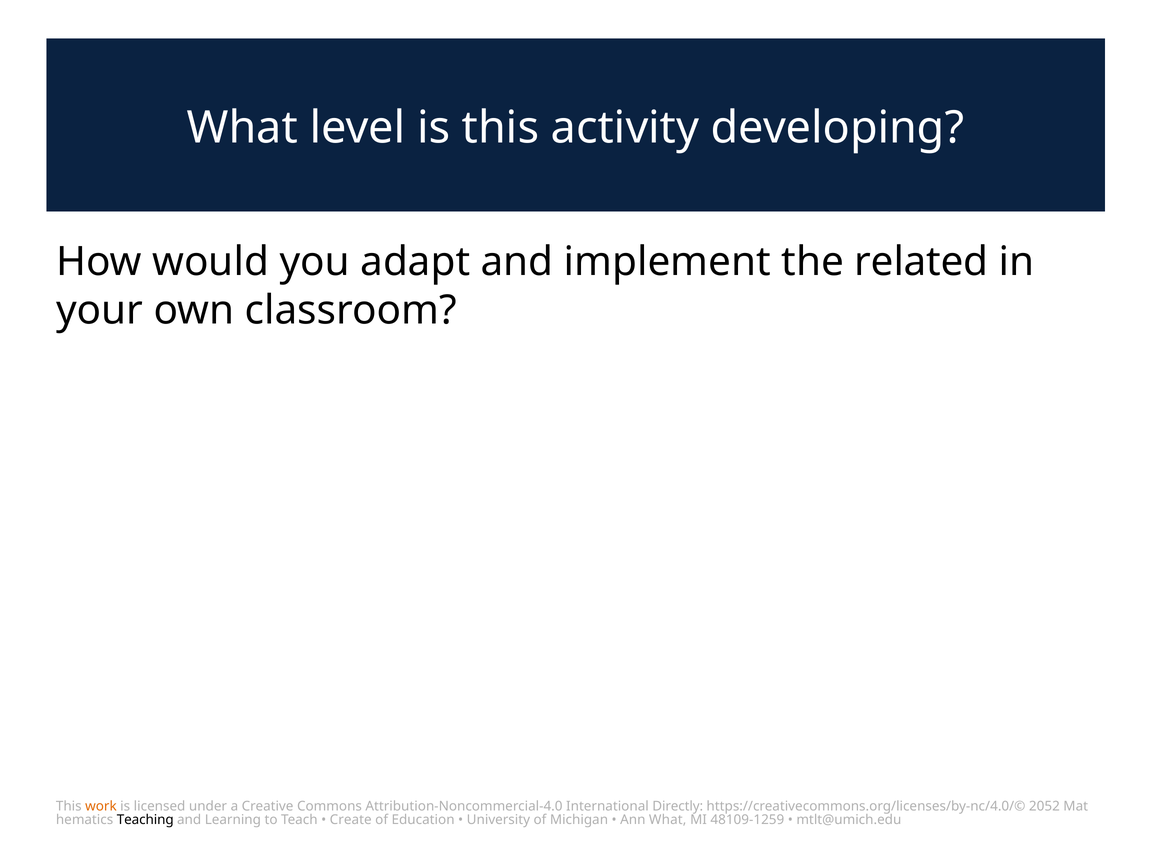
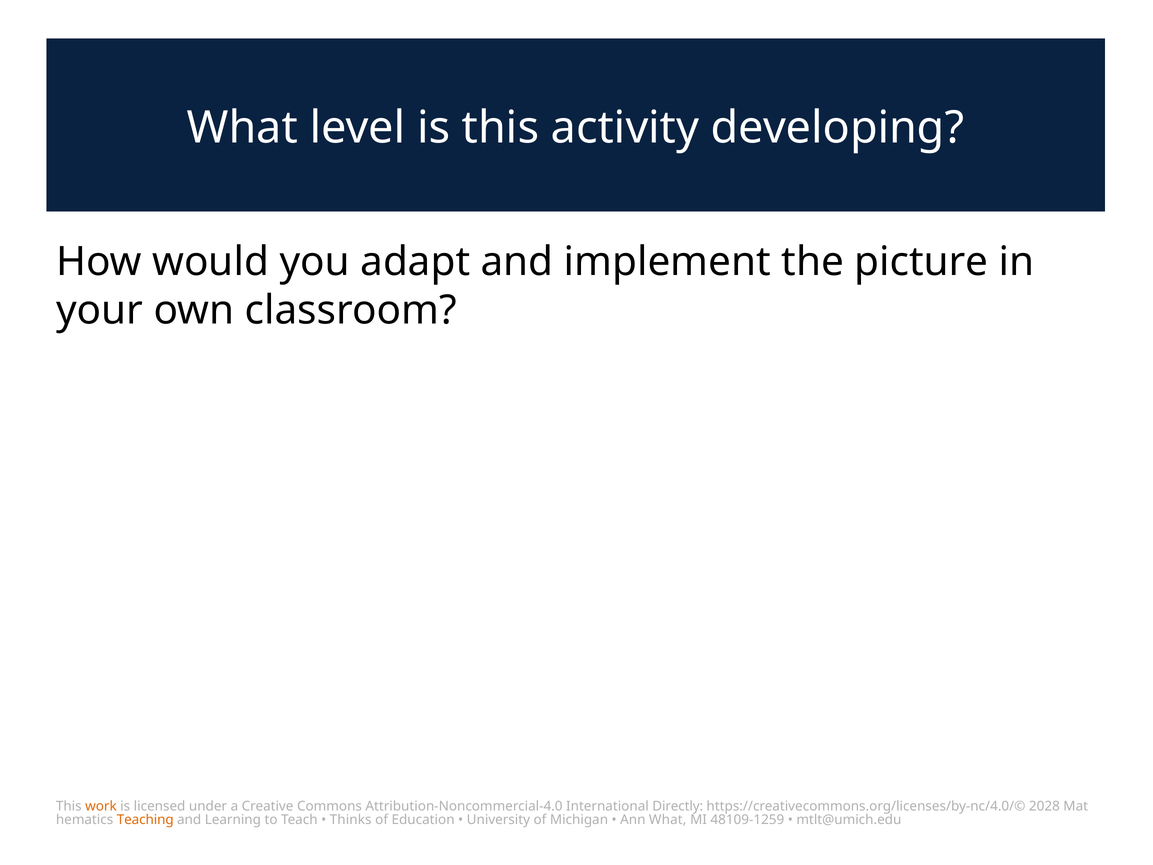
related: related -> picture
2052: 2052 -> 2028
Teaching colour: black -> orange
Create: Create -> Thinks
